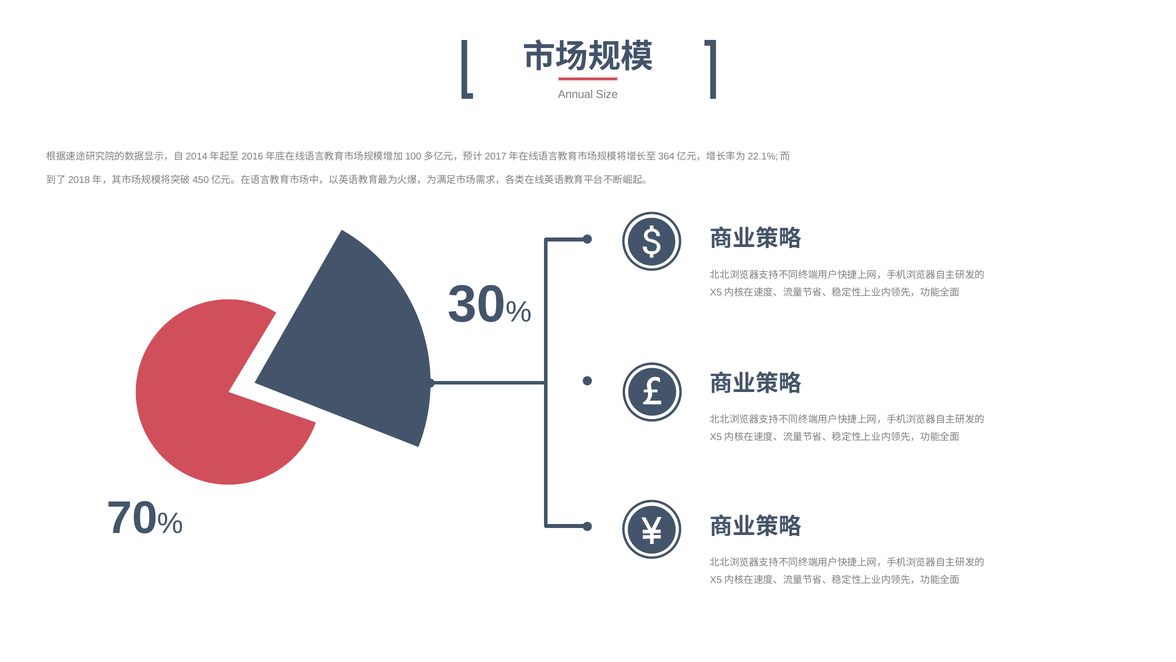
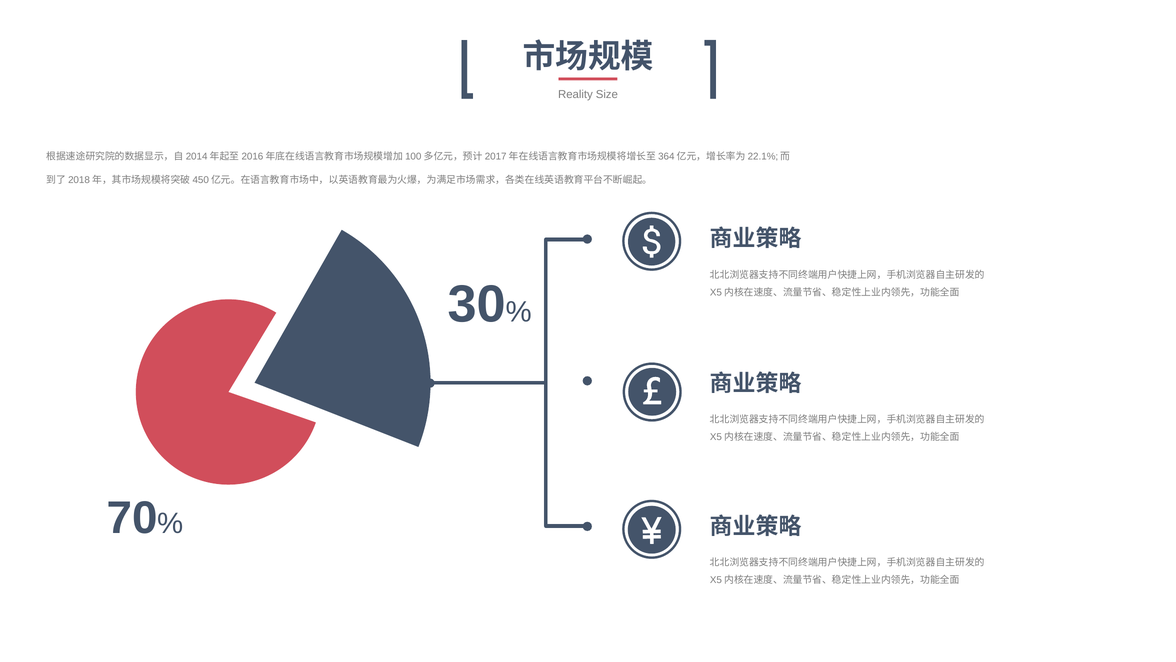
Annual: Annual -> Reality
